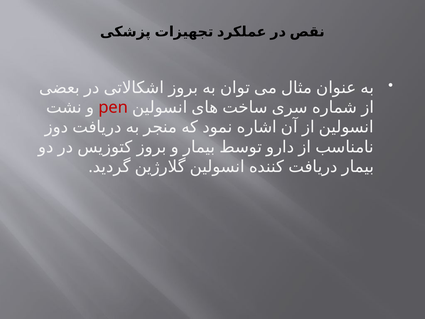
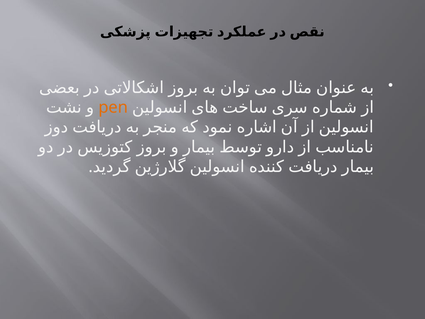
pen colour: red -> orange
